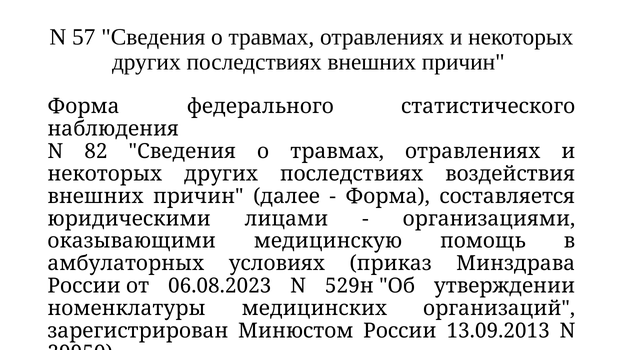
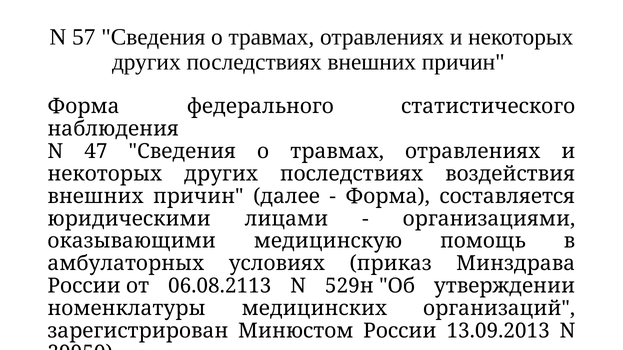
82: 82 -> 47
06.08.2023: 06.08.2023 -> 06.08.2113
